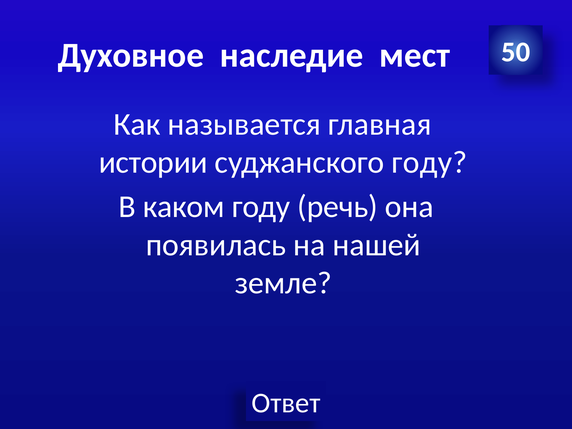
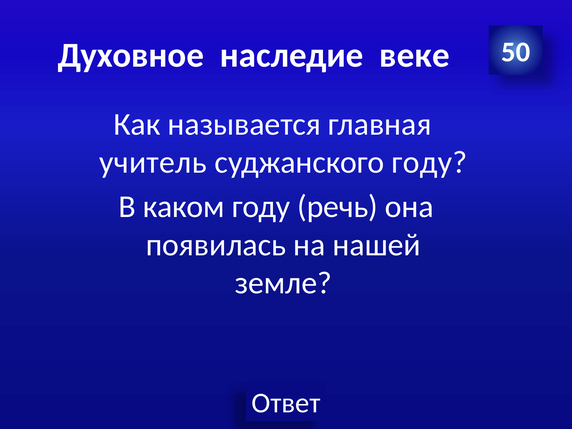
мест: мест -> веке
истории: истории -> учитель
